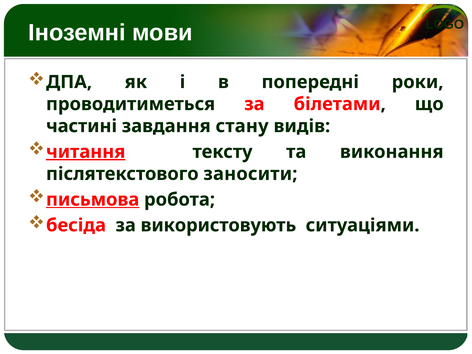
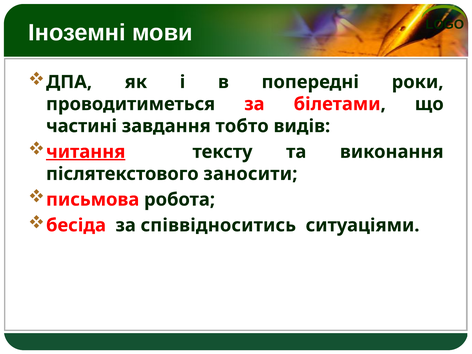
стану: стану -> тобто
письмова underline: present -> none
використовують: використовують -> співвідноситись
